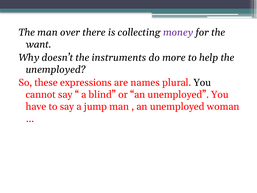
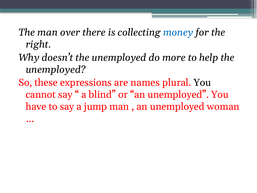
money colour: purple -> blue
want: want -> right
doesn’t the instruments: instruments -> unemployed
